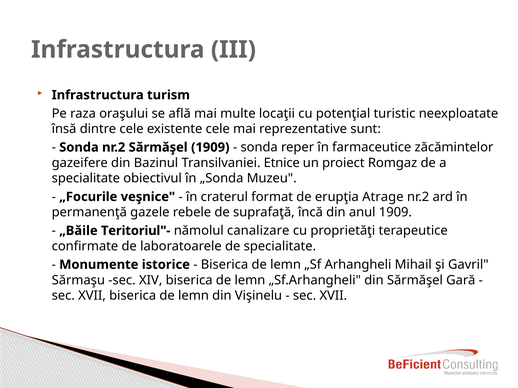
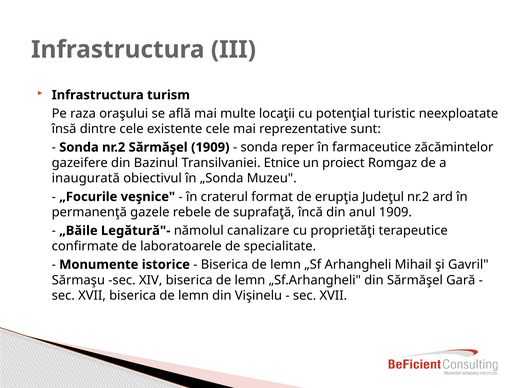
specialitate at (86, 179): specialitate -> inaugurată
Atrage: Atrage -> Judeţul
Teritoriul"-: Teritoriul"- -> Legătură"-
